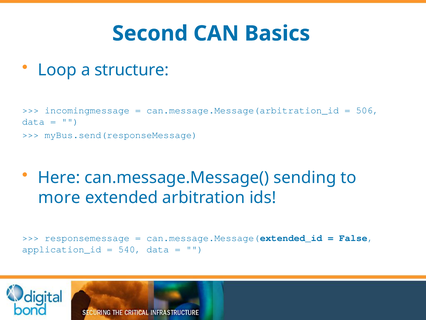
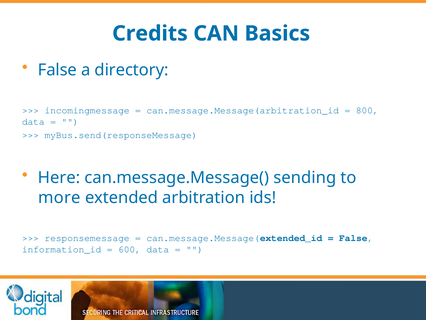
Second: Second -> Credits
Loop at (57, 70): Loop -> False
structure: structure -> directory
506: 506 -> 800
application_id: application_id -> information_id
540: 540 -> 600
